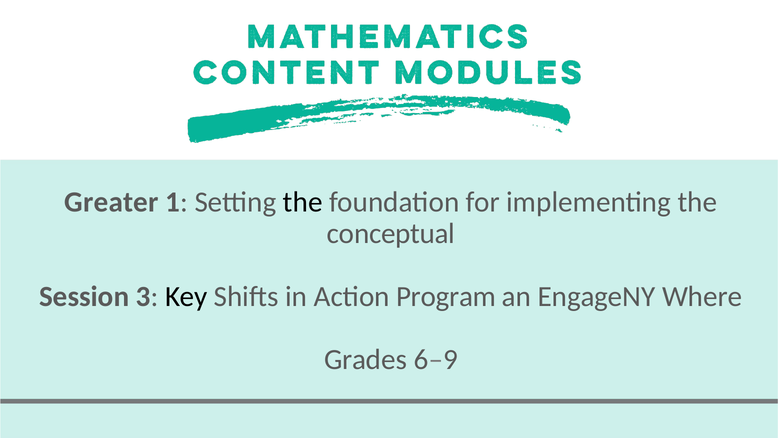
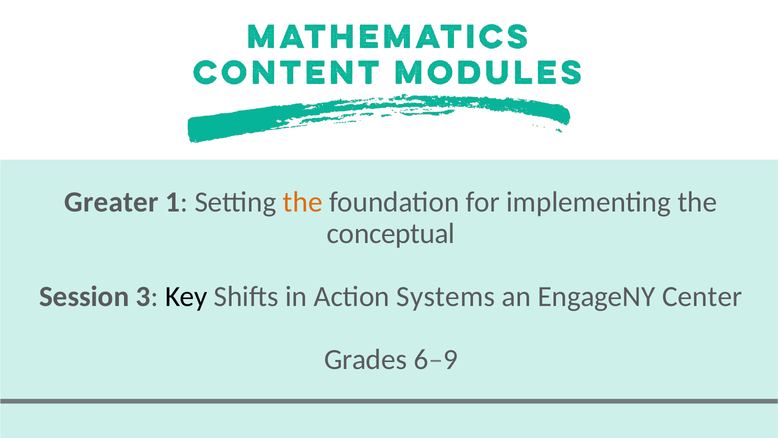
the at (303, 202) colour: black -> orange
Program: Program -> Systems
Where: Where -> Center
